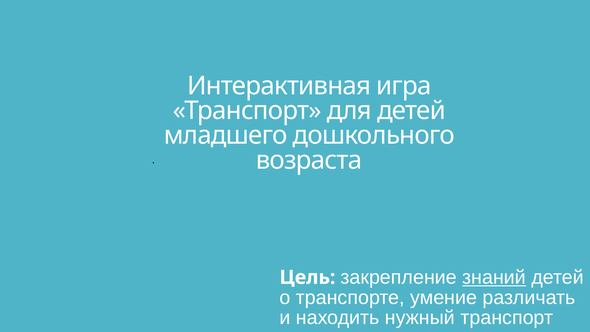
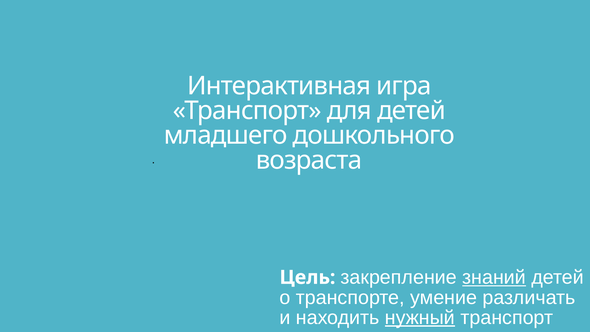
нужный underline: none -> present
